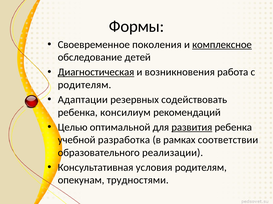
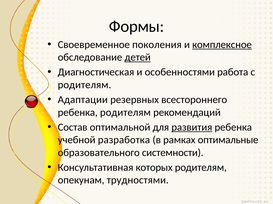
детей underline: none -> present
Диагностическая underline: present -> none
возникновения: возникновения -> особенностями
содействовать: содействовать -> всестороннего
ребенка консилиум: консилиум -> родителям
Целью: Целью -> Состав
соответствии: соответствии -> оптимальные
реализации: реализации -> системности
условия: условия -> которых
